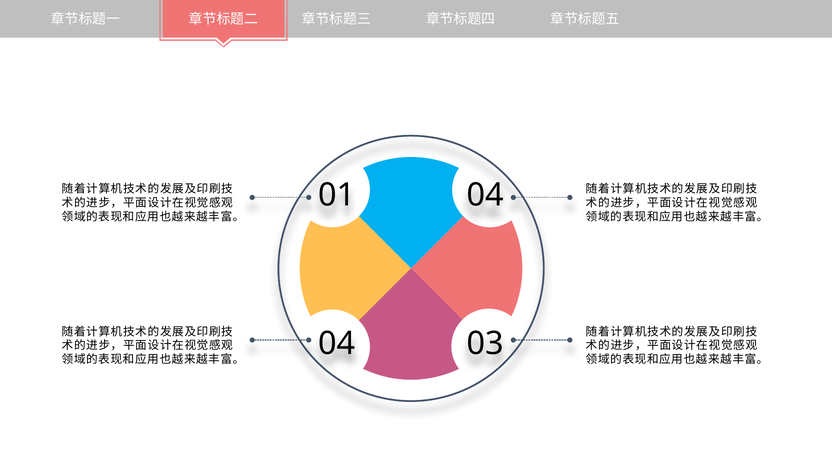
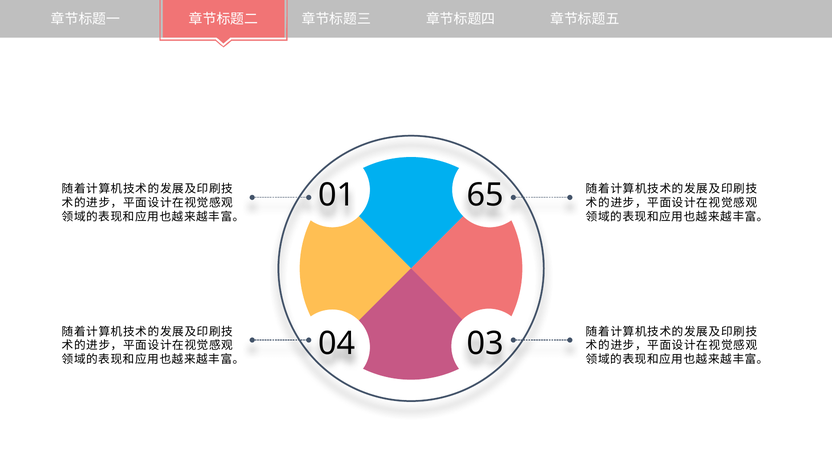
01 04: 04 -> 65
